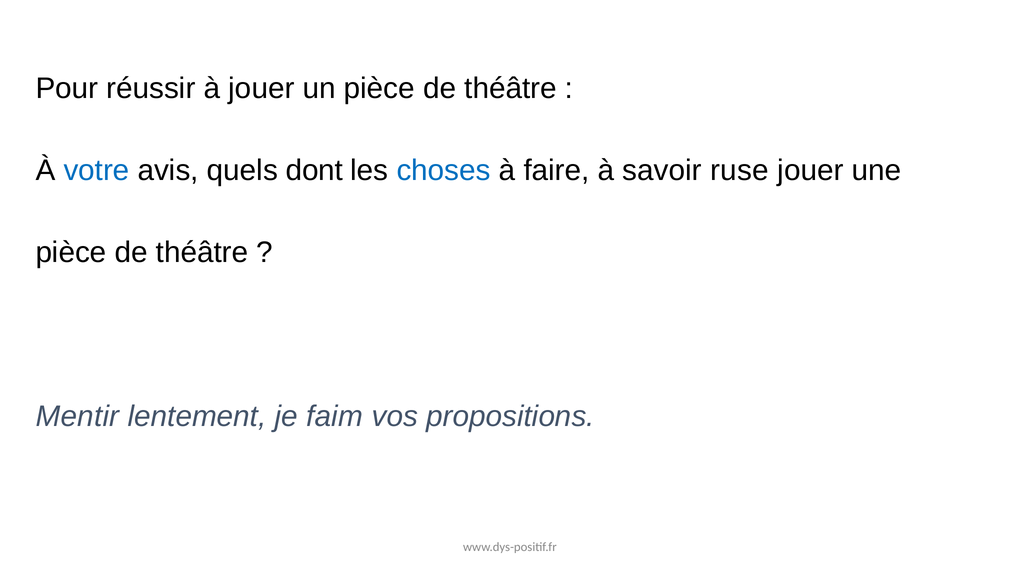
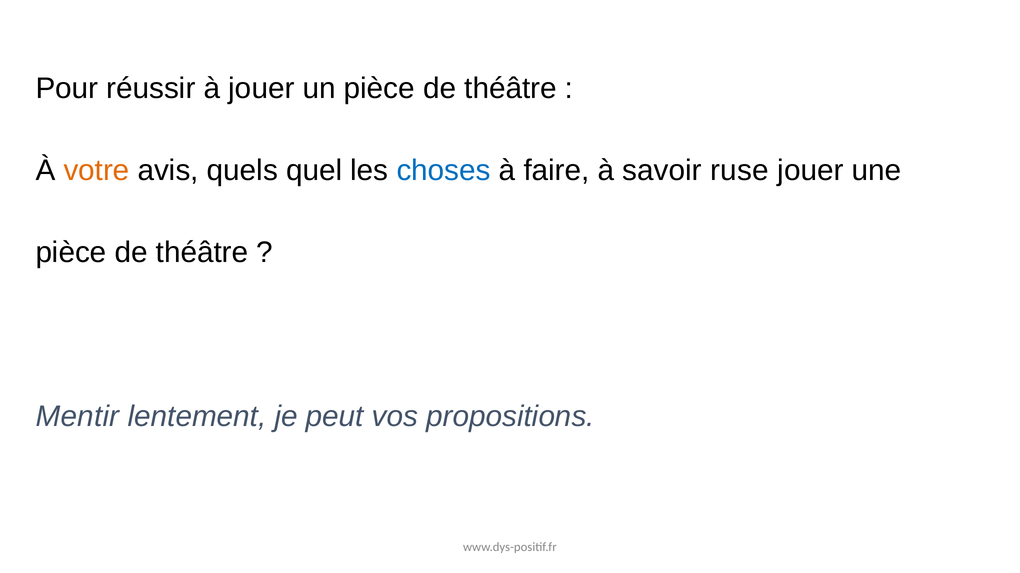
votre colour: blue -> orange
dont: dont -> quel
faim: faim -> peut
